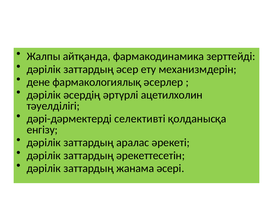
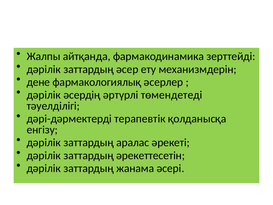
ацетилхолин: ацетилхолин -> төмендетеді
селективті: селективті -> терапевтік
